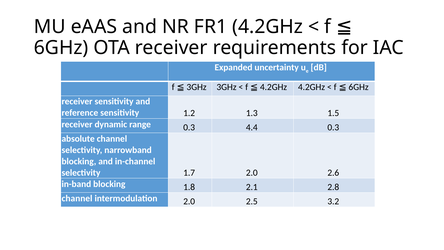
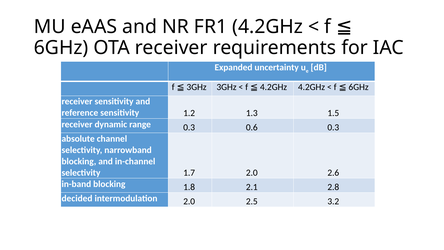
4.4: 4.4 -> 0.6
channel at (77, 198): channel -> decided
